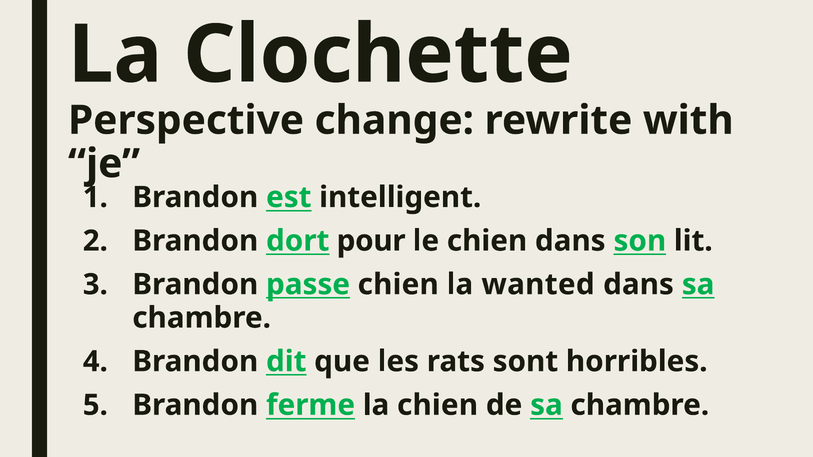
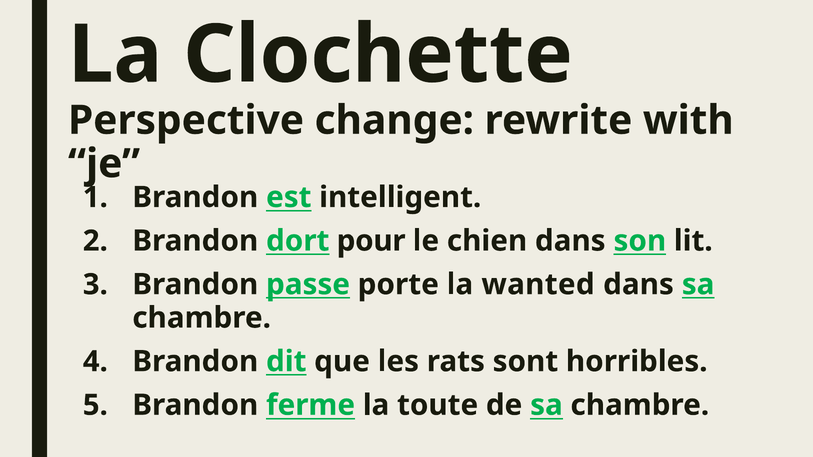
passe chien: chien -> porte
la chien: chien -> toute
